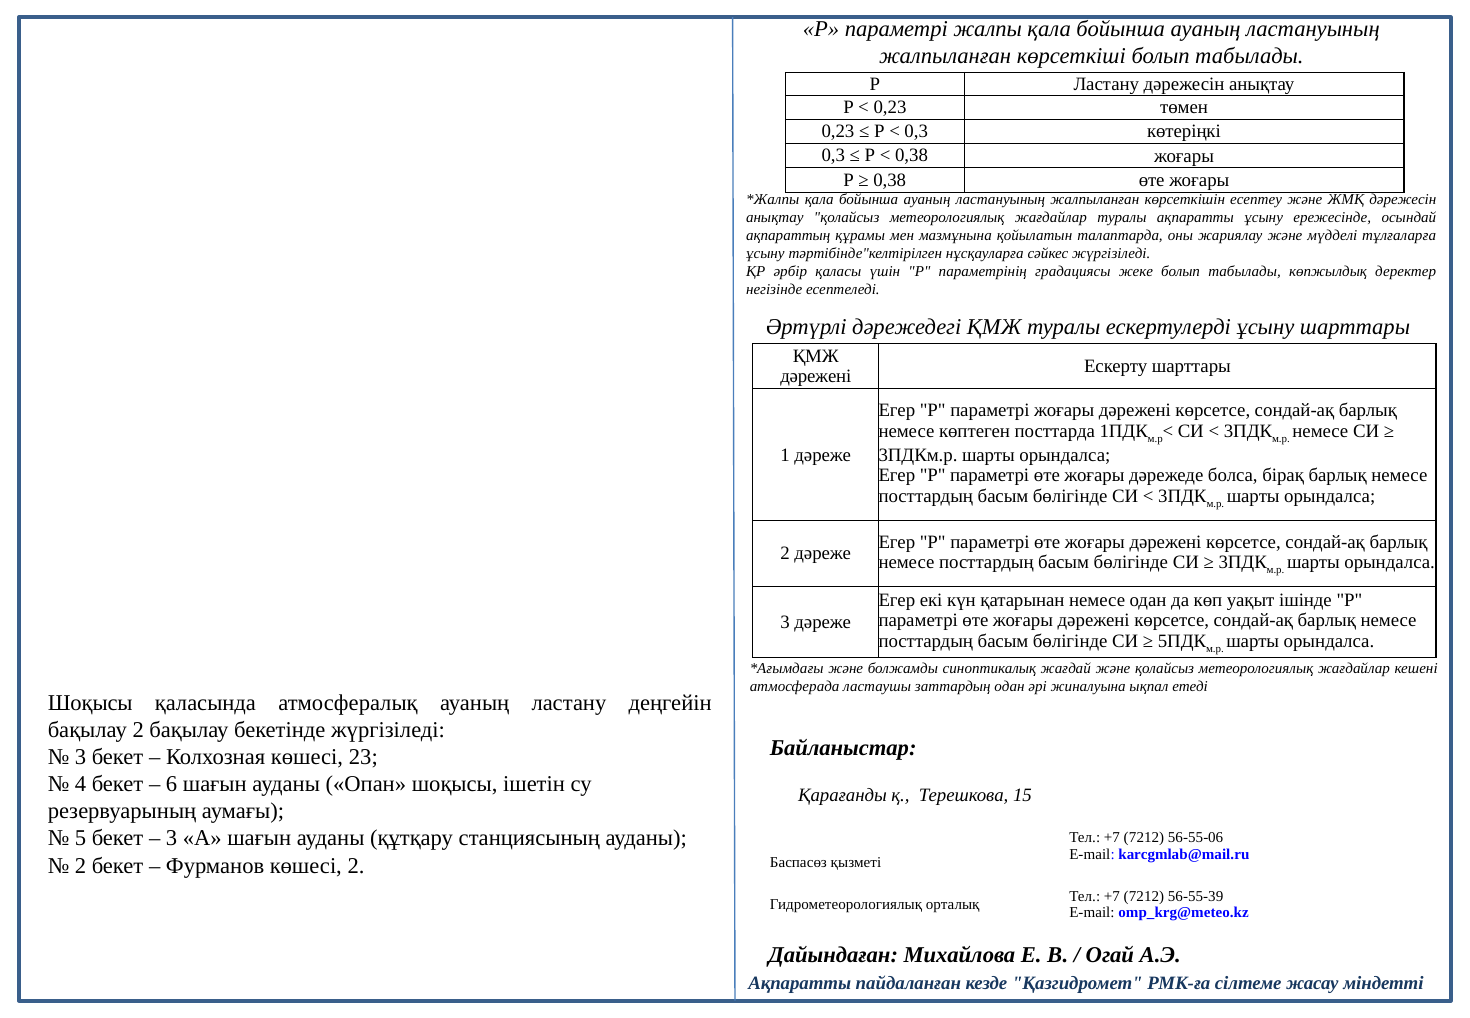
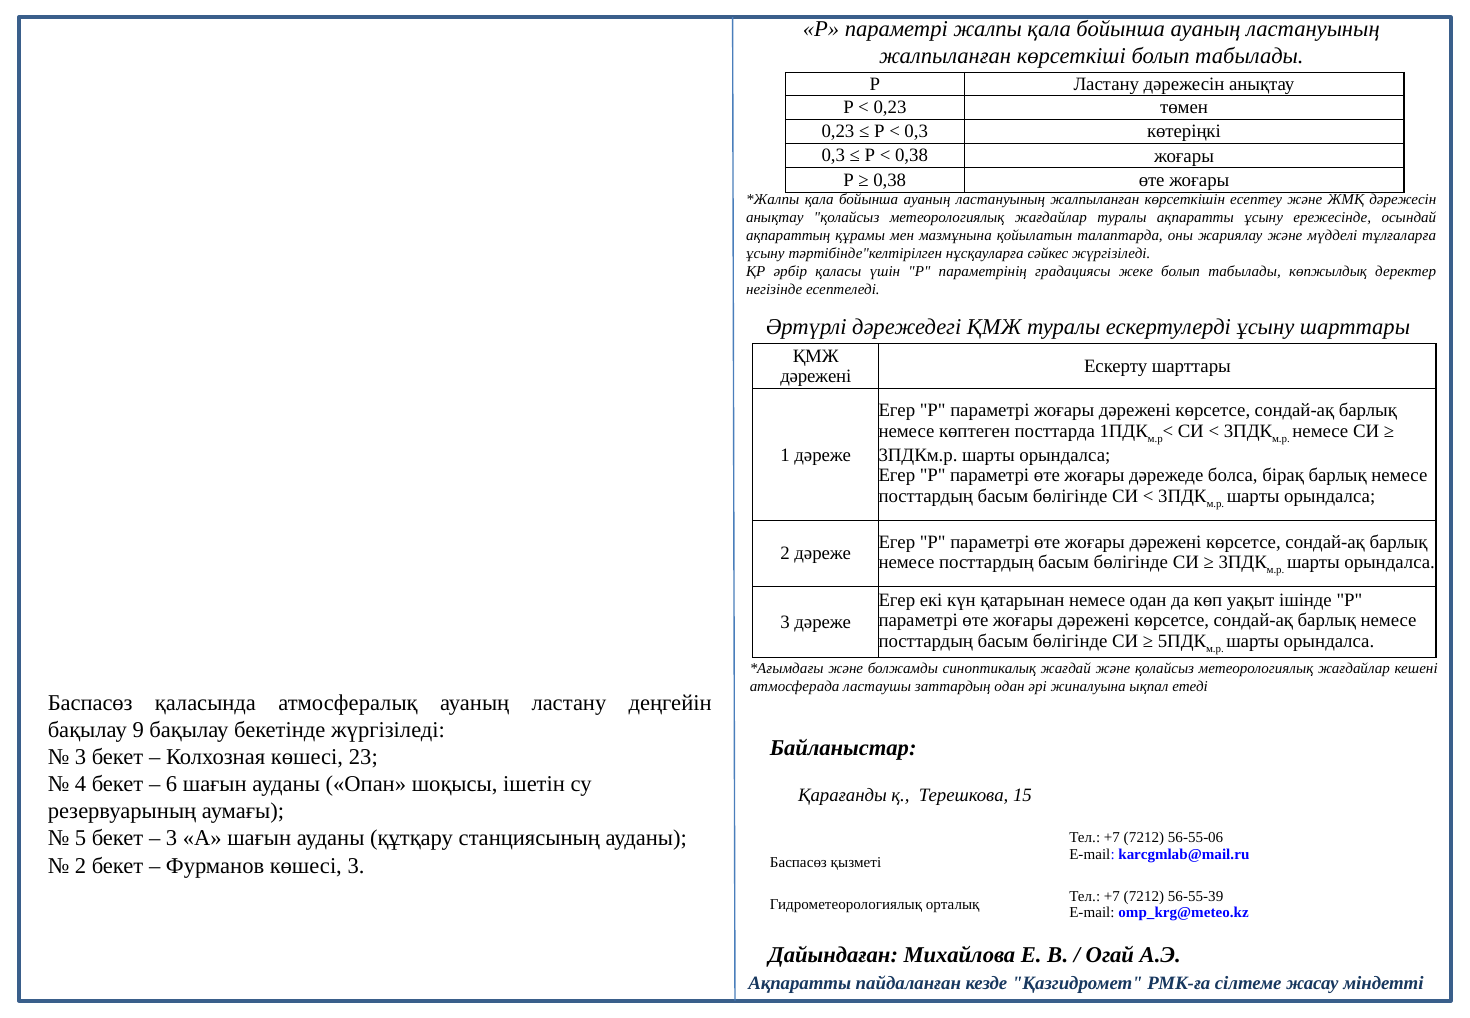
Шоқысы at (90, 703): Шоқысы -> Баспасөз
бақылау 2: 2 -> 9
көшесі 2: 2 -> 3
